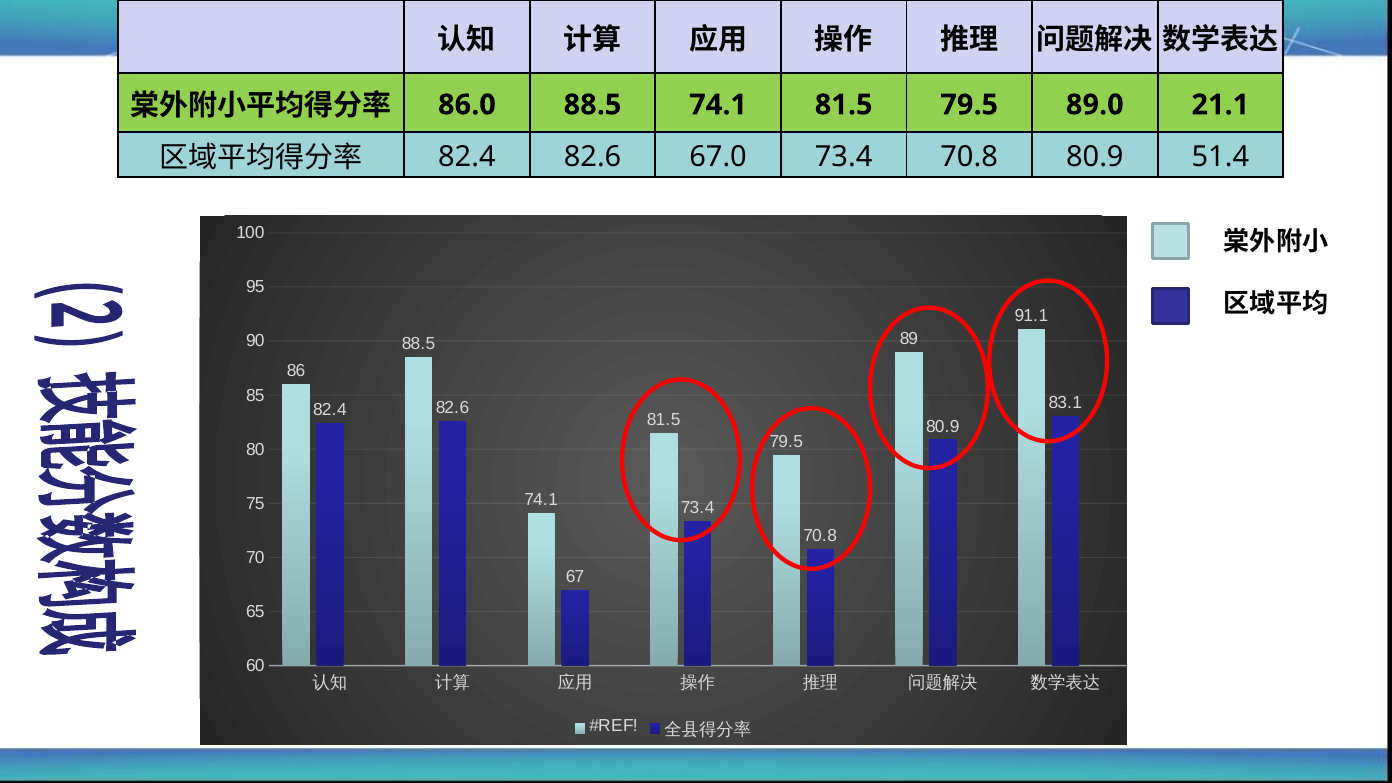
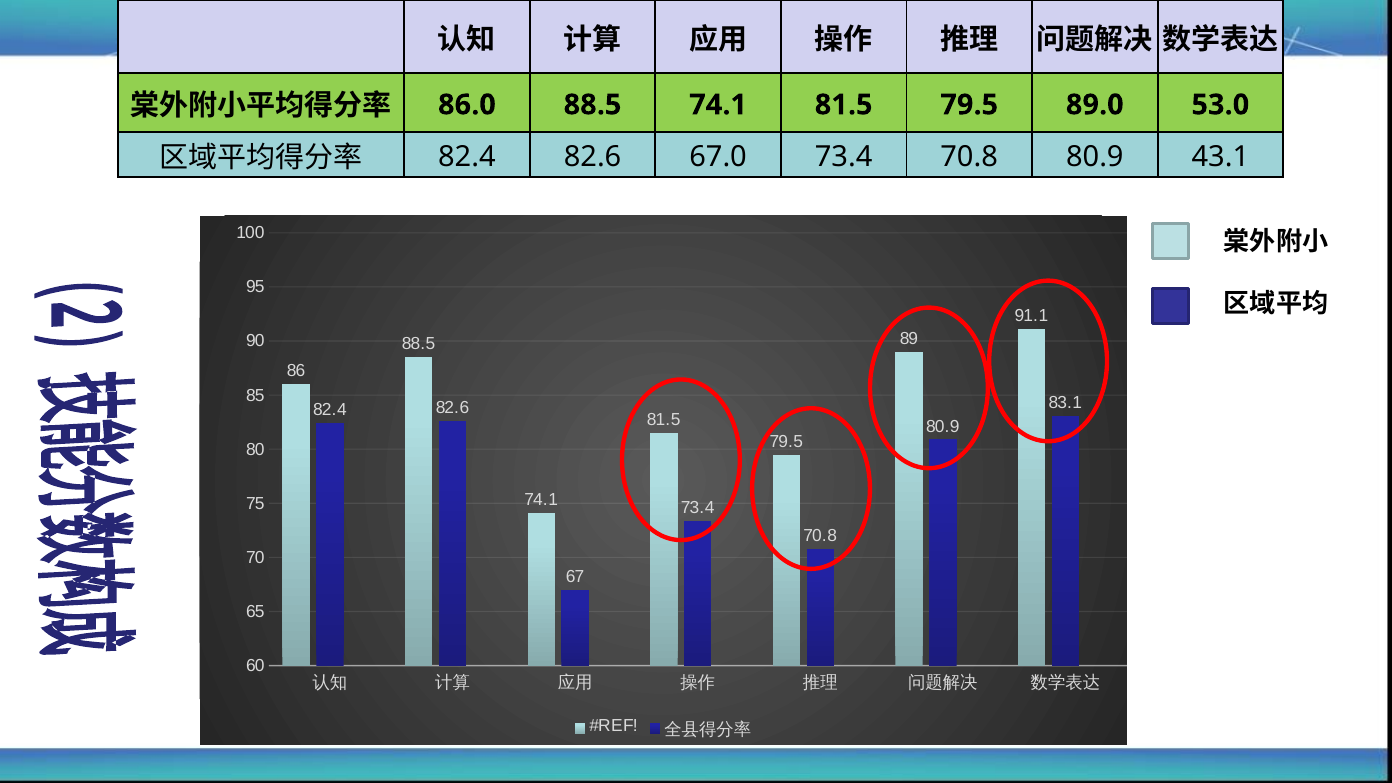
21.1: 21.1 -> 53.0
51.4: 51.4 -> 43.1
